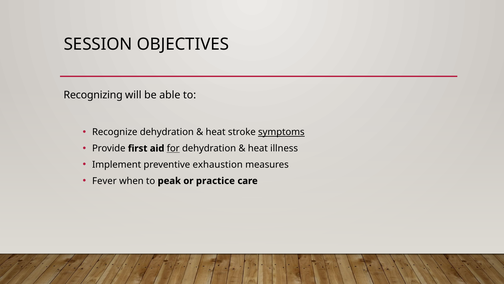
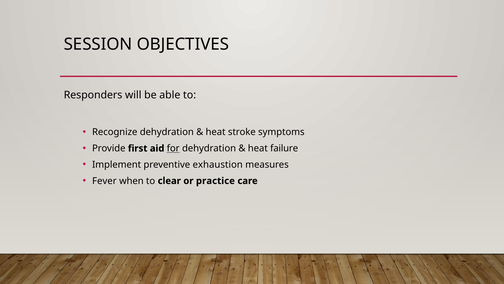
Recognizing: Recognizing -> Responders
symptoms underline: present -> none
illness: illness -> failure
peak: peak -> clear
